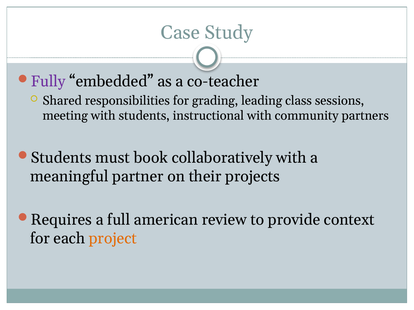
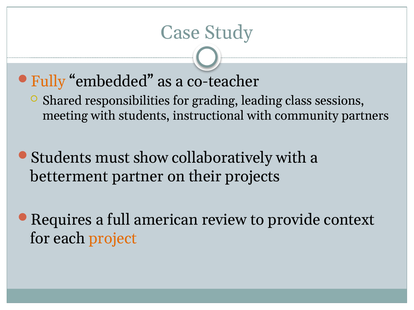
Fully colour: purple -> orange
book: book -> show
meaningful: meaningful -> betterment
